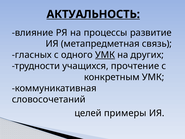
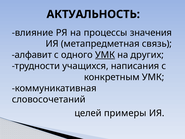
АКТУАЛЬНОСТЬ underline: present -> none
развитие: развитие -> значения
гласных: гласных -> алфавит
прочтение: прочтение -> написания
